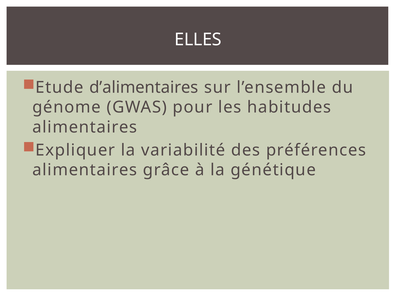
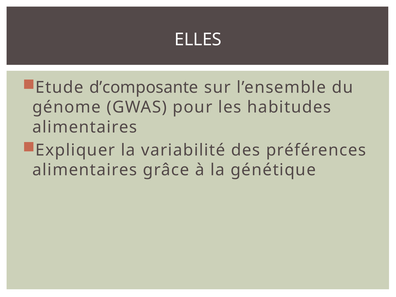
d’alimentaires: d’alimentaires -> d’composante
